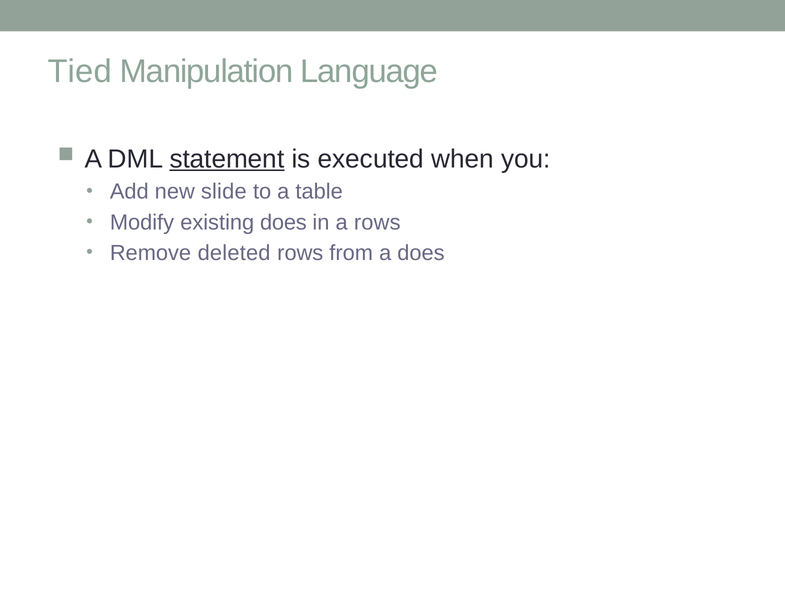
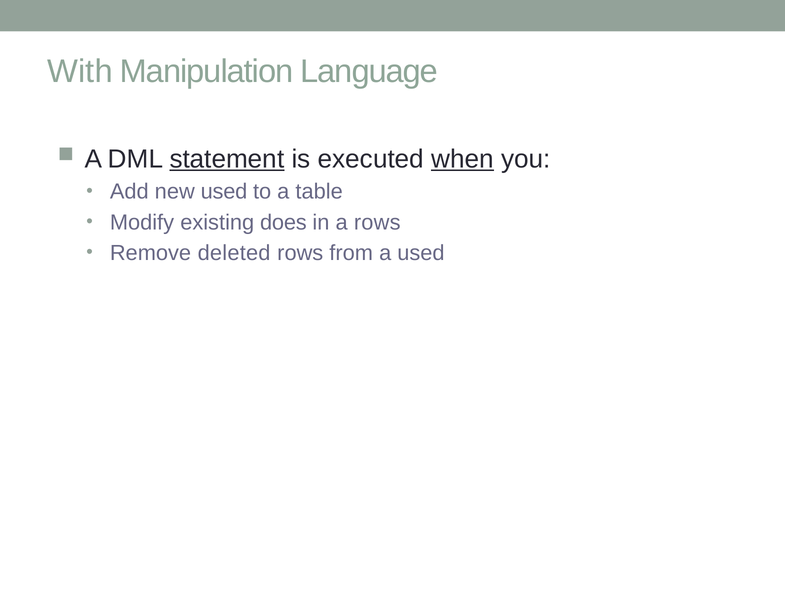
Tied: Tied -> With
when underline: none -> present
new slide: slide -> used
a does: does -> used
